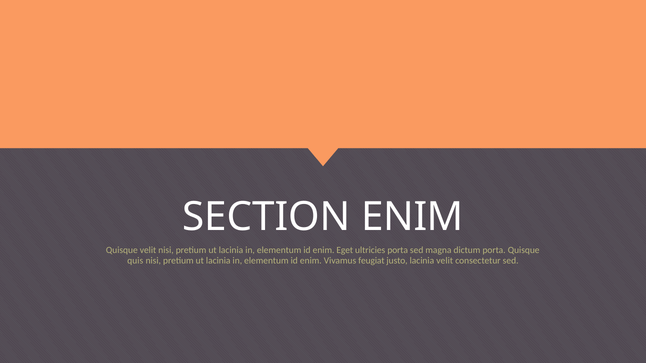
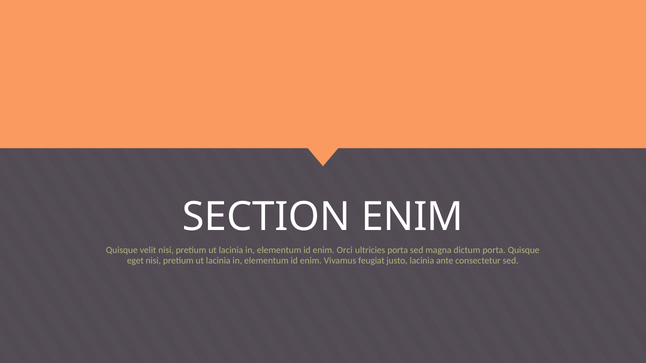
Eget: Eget -> Orci
quis: quis -> eget
lacinia velit: velit -> ante
